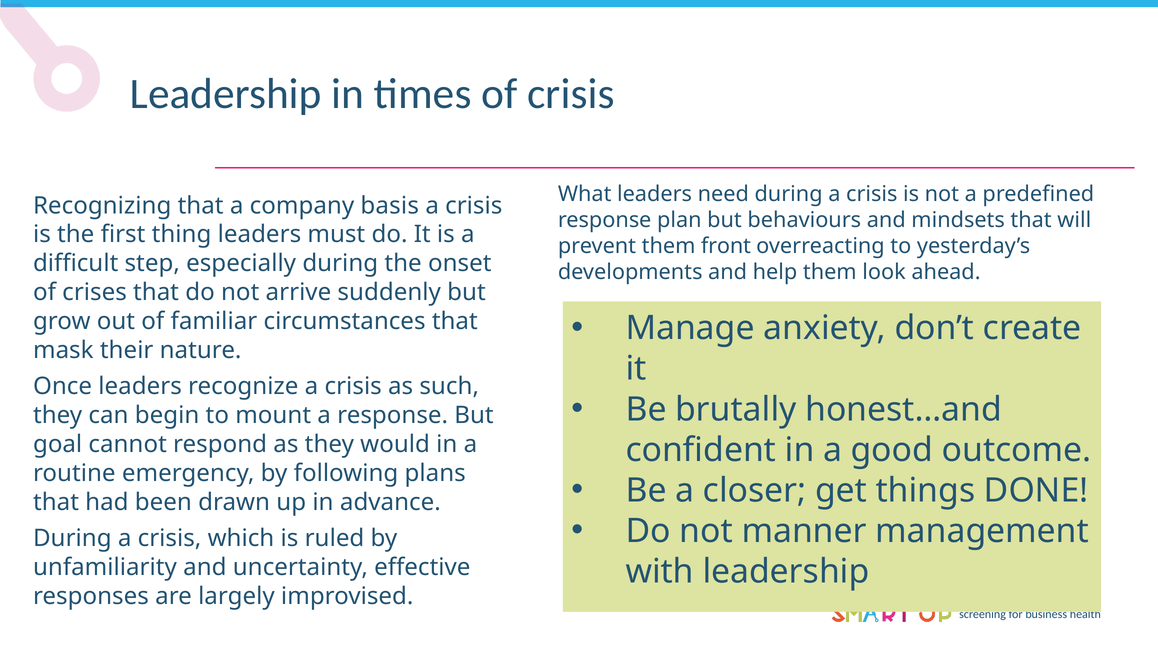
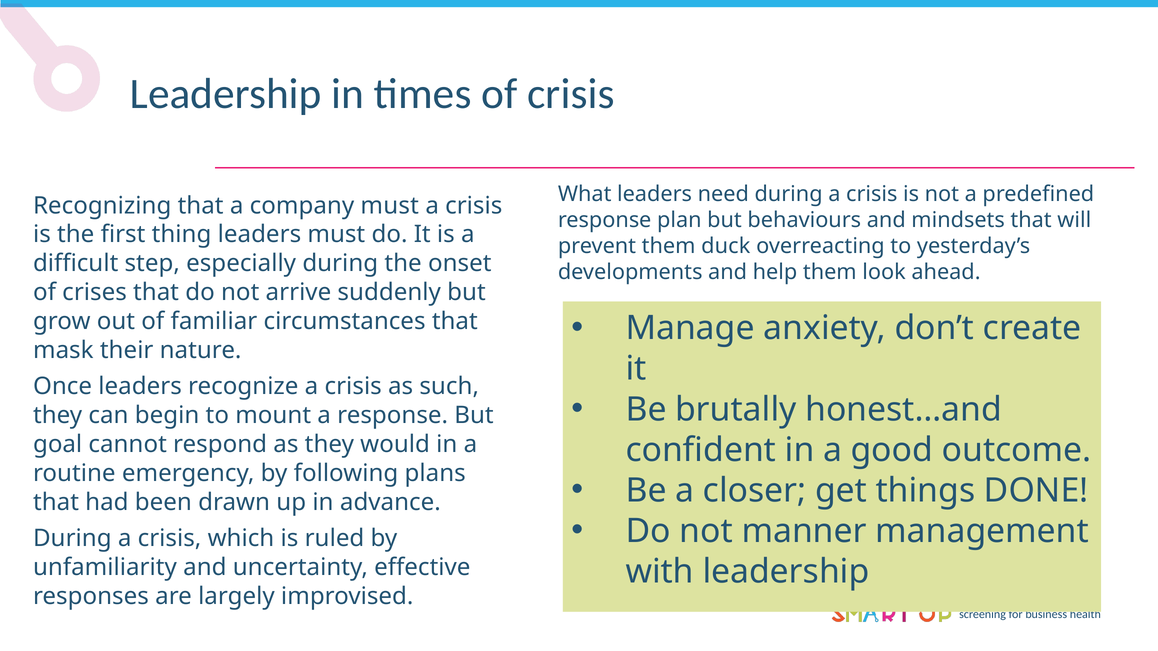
company basis: basis -> must
front: front -> duck
